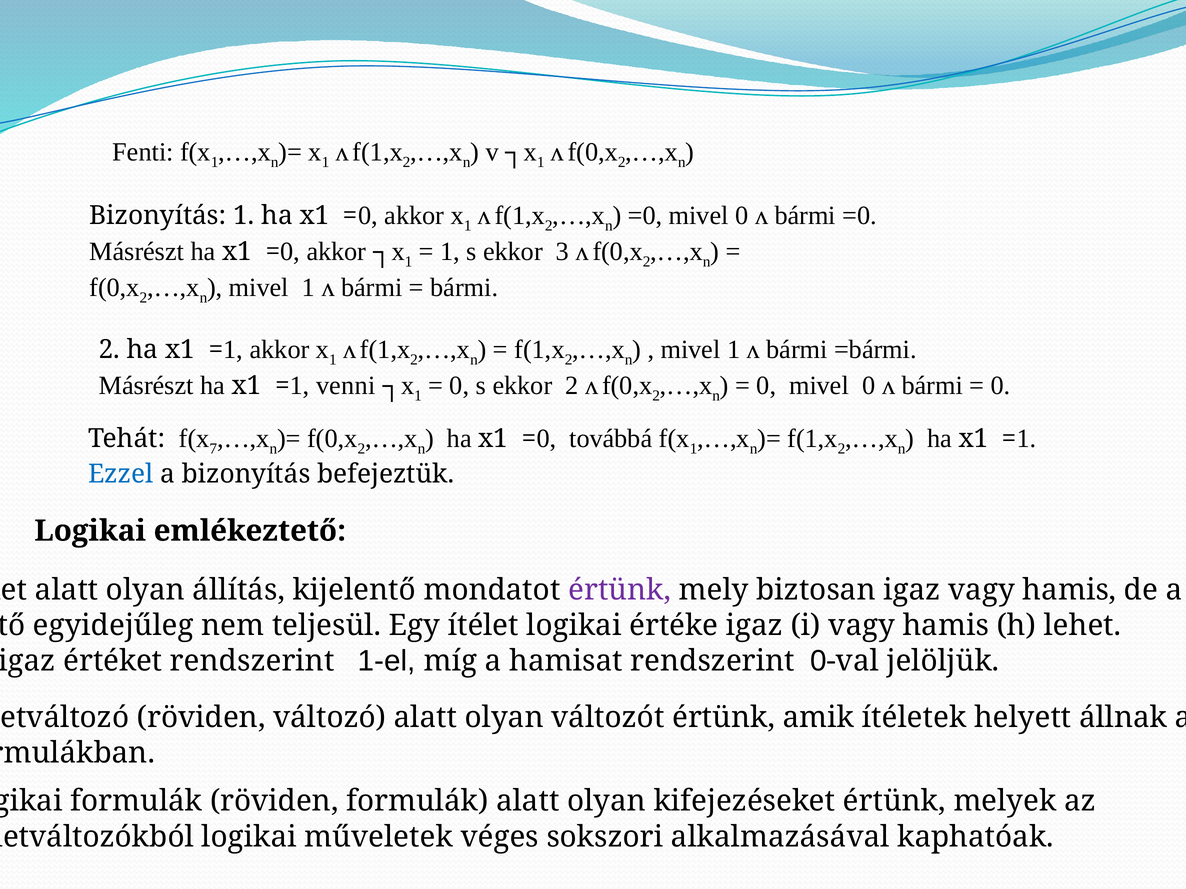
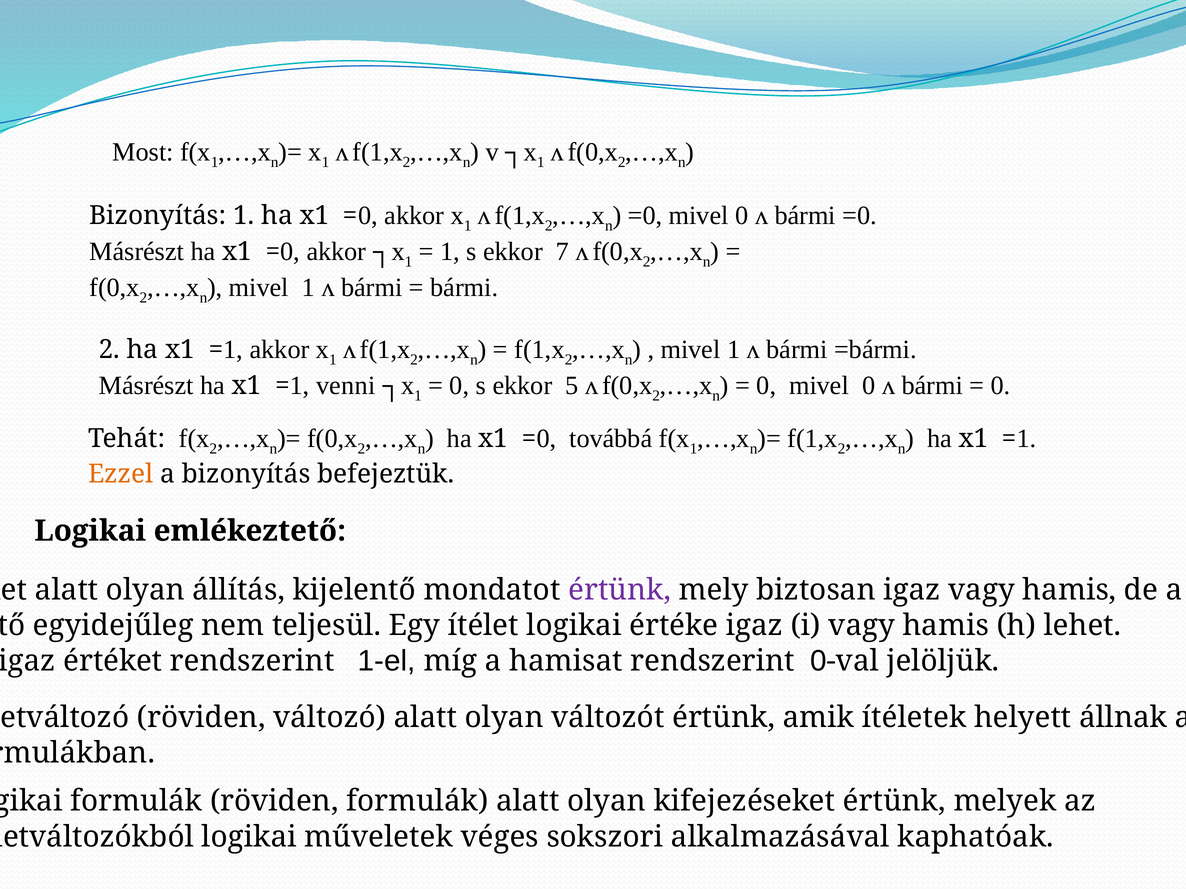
Fenti: Fenti -> Most
3: 3 -> 7
ekkor 2: 2 -> 5
7 at (213, 449): 7 -> 2
Ezzel colour: blue -> orange
